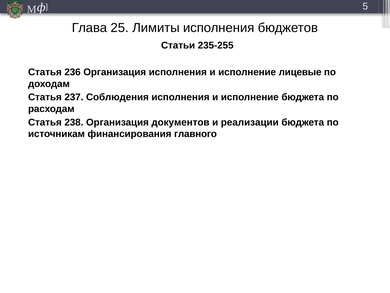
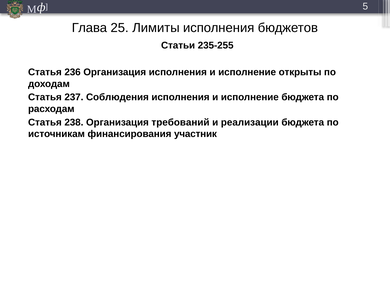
лицевые: лицевые -> открыты
документов: документов -> требований
главного: главного -> участник
